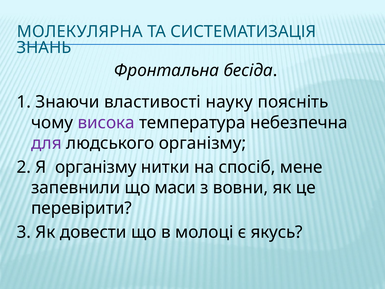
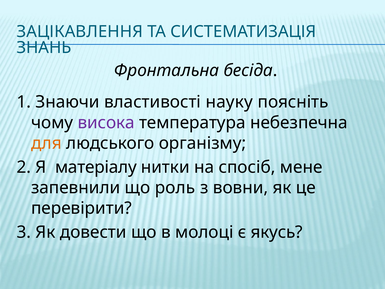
МОЛЕКУЛЯРНА: МОЛЕКУЛЯРНА -> ЗАЦІКАВЛЕННЯ
для colour: purple -> orange
Я організму: організму -> матеріалу
маси: маси -> роль
